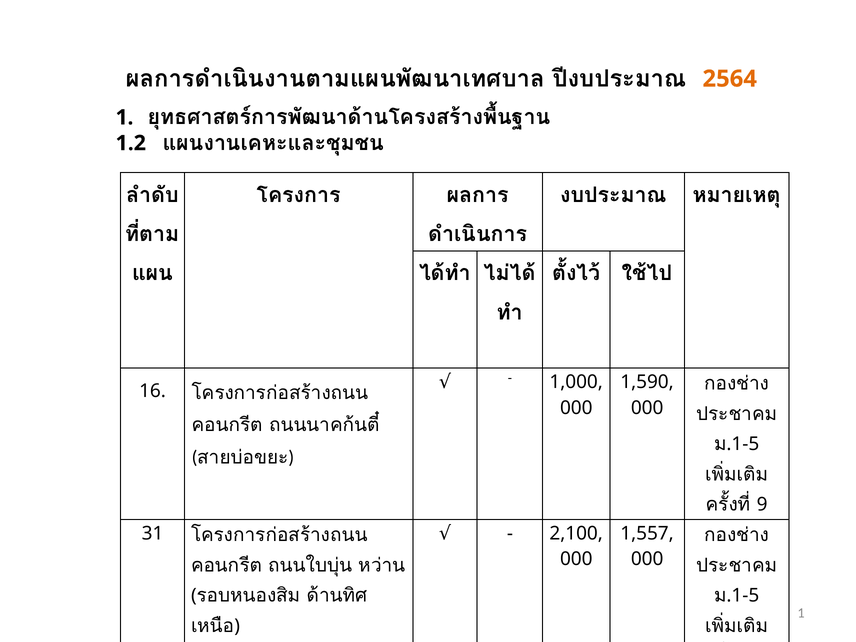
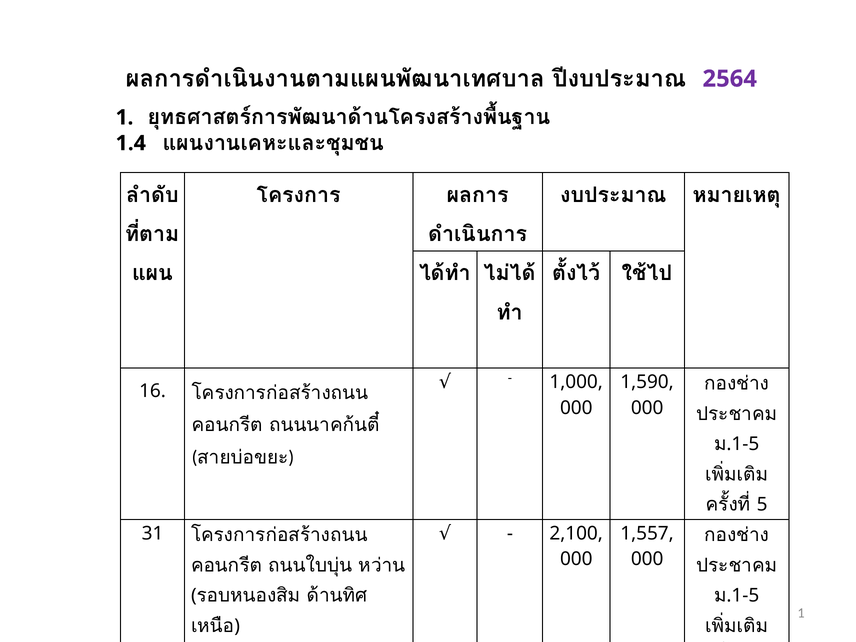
2564 colour: orange -> purple
1.2: 1.2 -> 1.4
9: 9 -> 5
